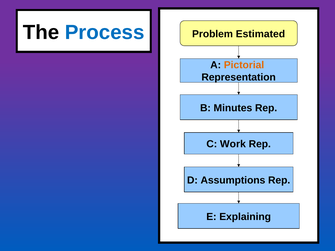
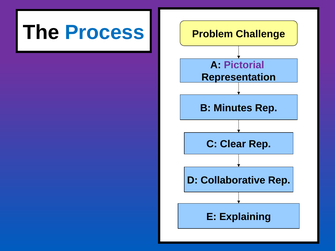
Estimated: Estimated -> Challenge
Pictorial colour: orange -> purple
Work: Work -> Clear
Assumptions: Assumptions -> Collaborative
